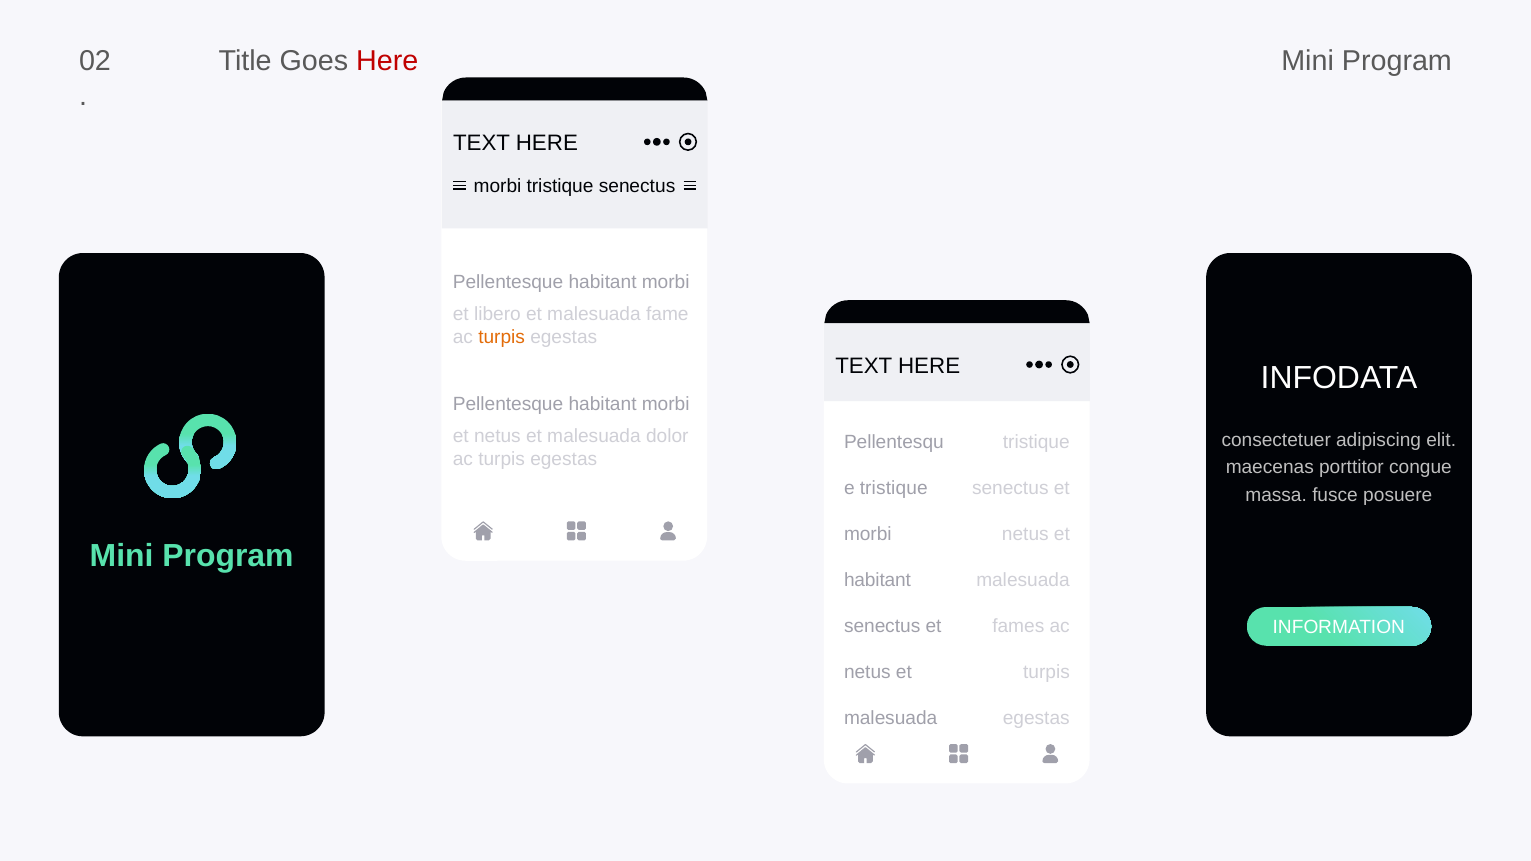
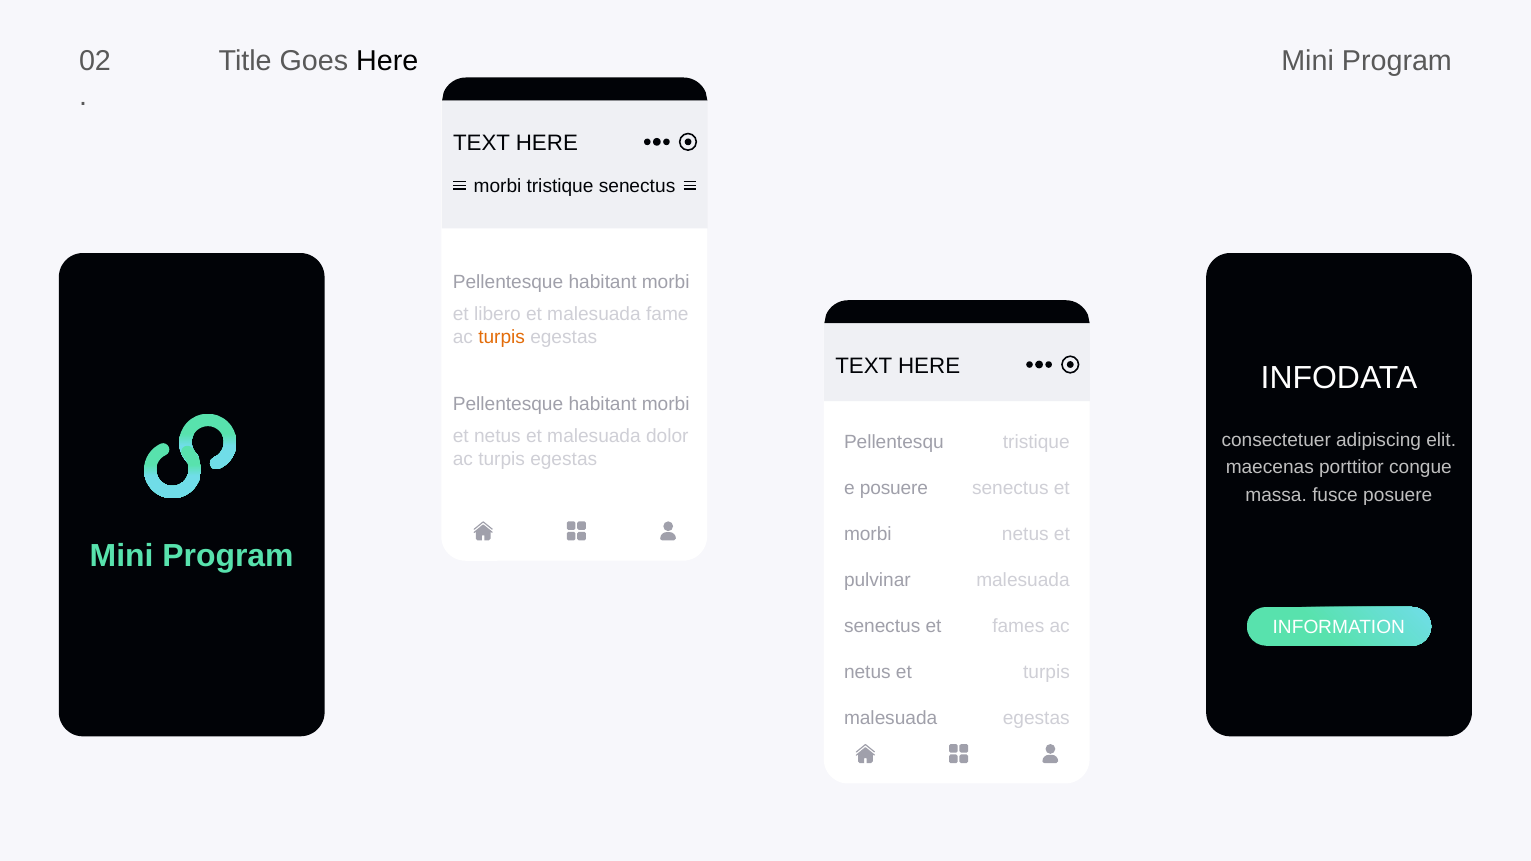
Here at (387, 61) colour: red -> black
tristique at (894, 489): tristique -> posuere
habitant at (877, 580): habitant -> pulvinar
